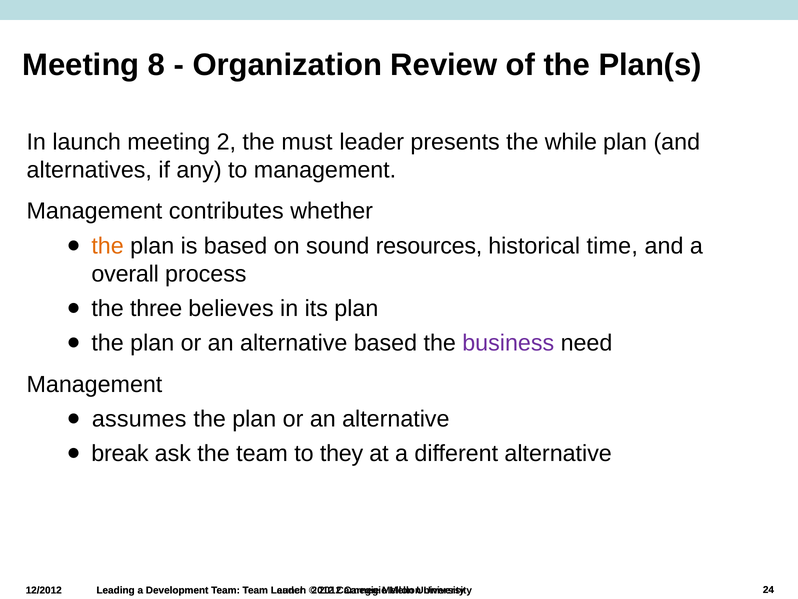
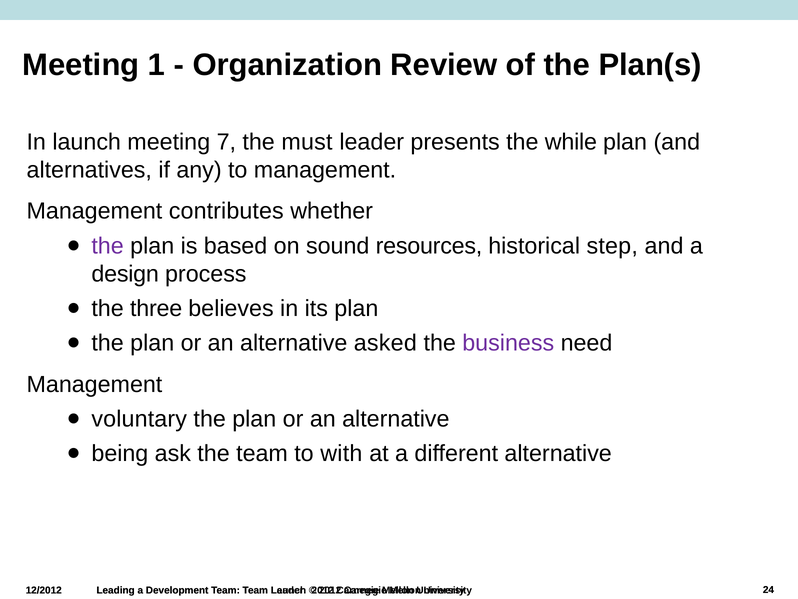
8: 8 -> 1
2: 2 -> 7
the at (108, 246) colour: orange -> purple
time: time -> step
overall: overall -> design
alternative based: based -> asked
assumes: assumes -> voluntary
break: break -> being
they: they -> with
